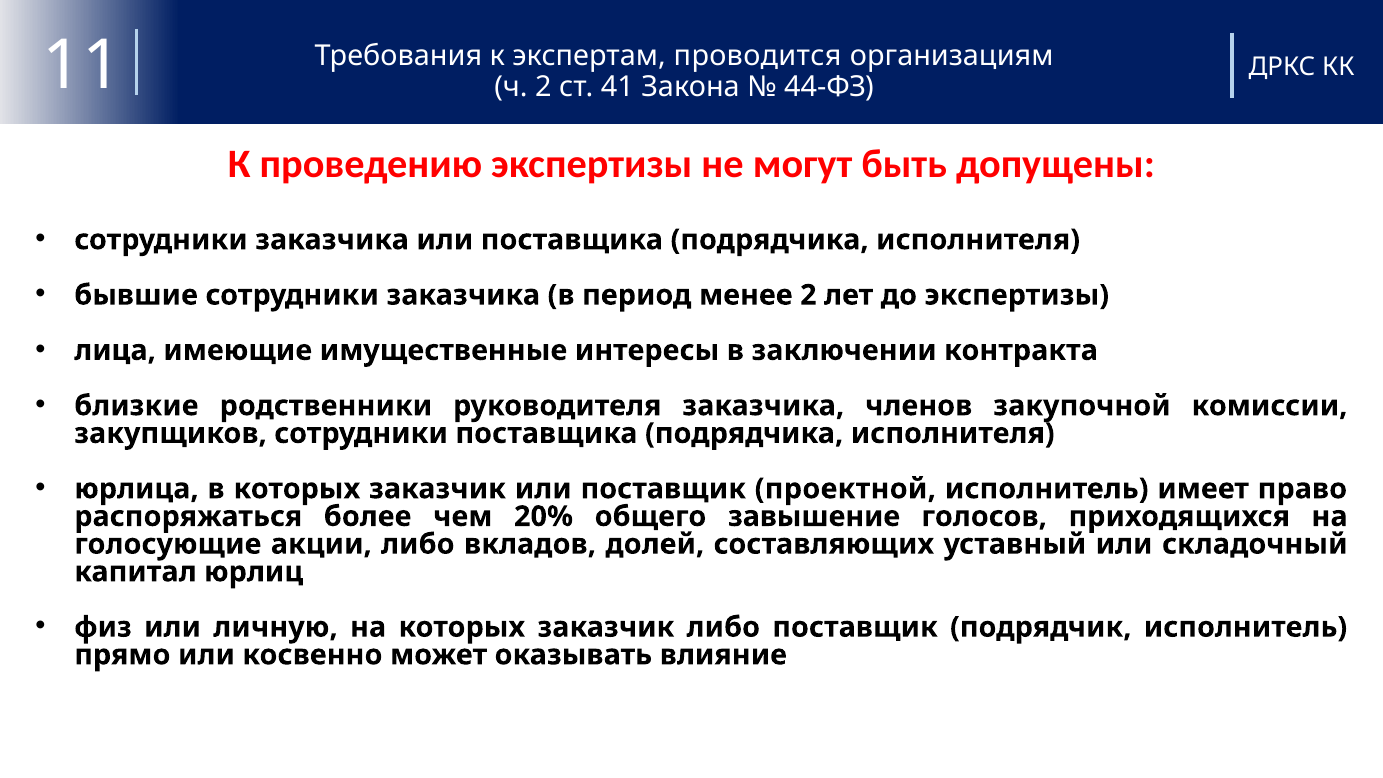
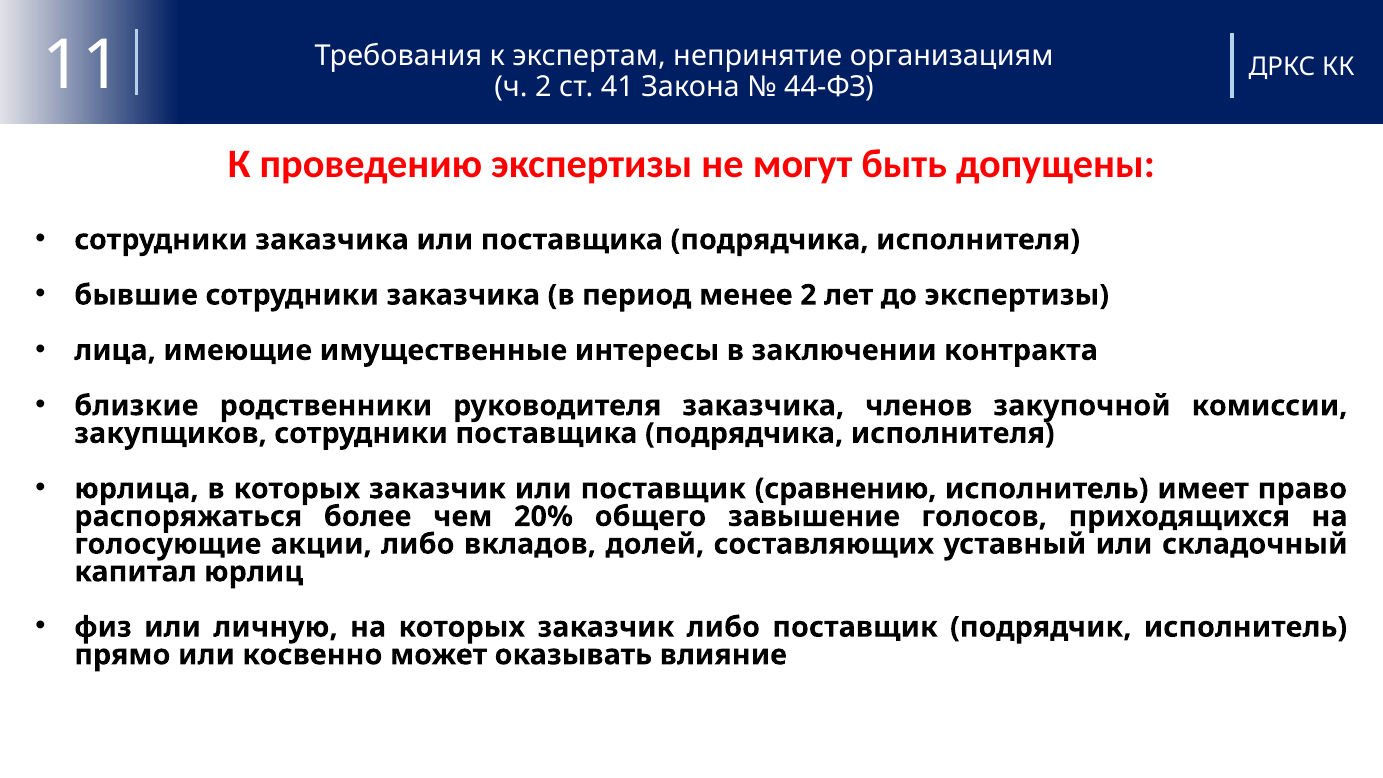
проводится: проводится -> непринятие
проектной: проектной -> сравнению
